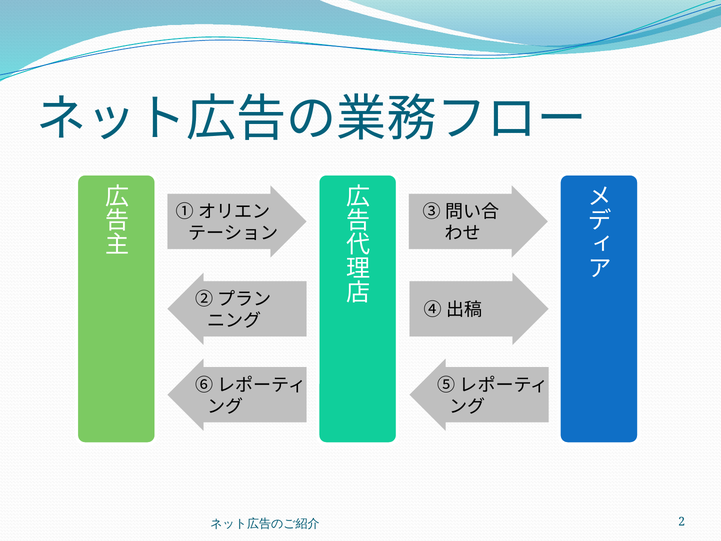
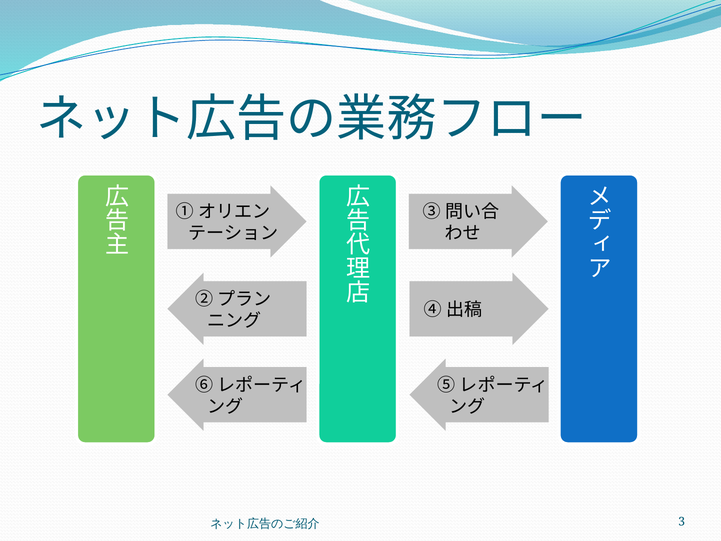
2: 2 -> 3
